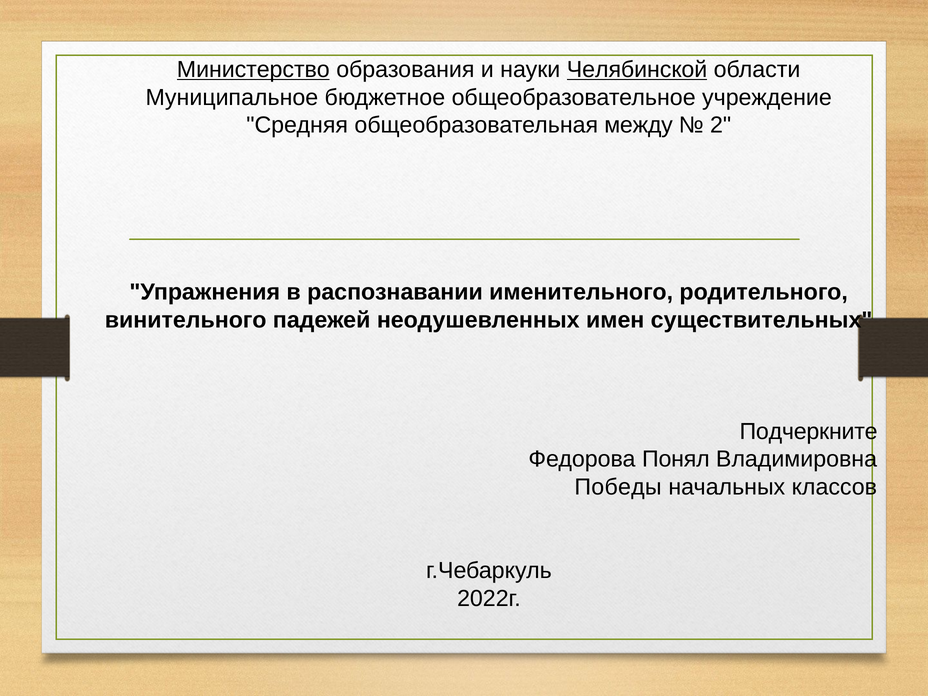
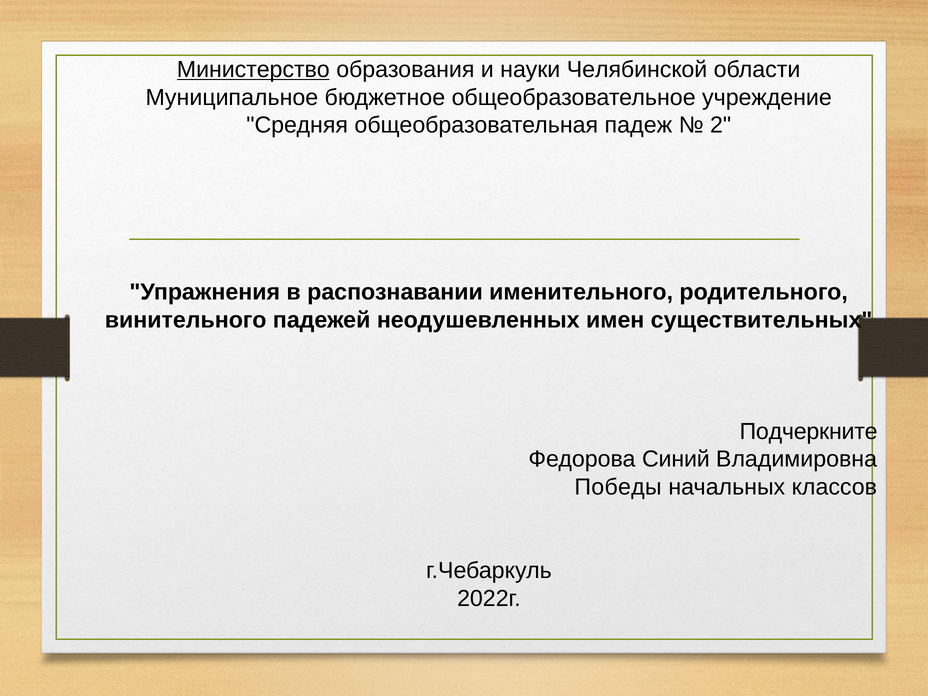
Челябинской underline: present -> none
между: между -> падеж
Понял: Понял -> Синий
